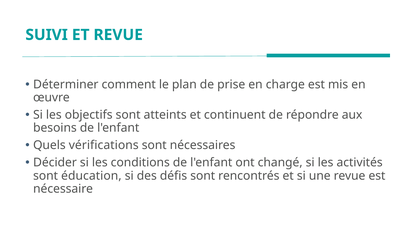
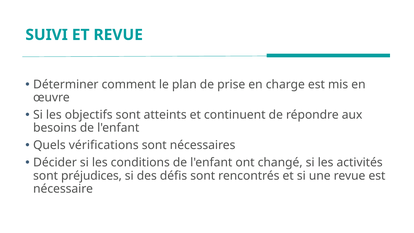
éducation: éducation -> préjudices
